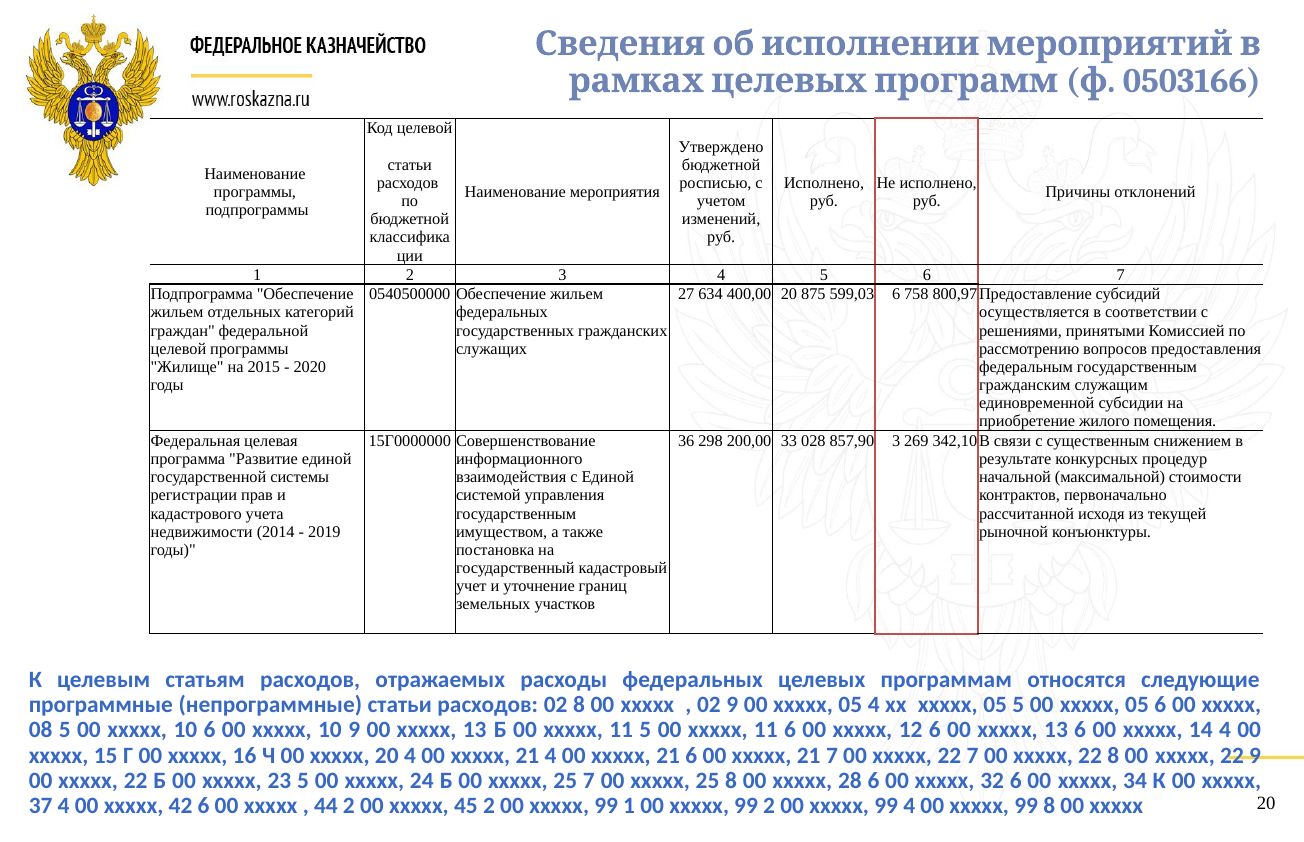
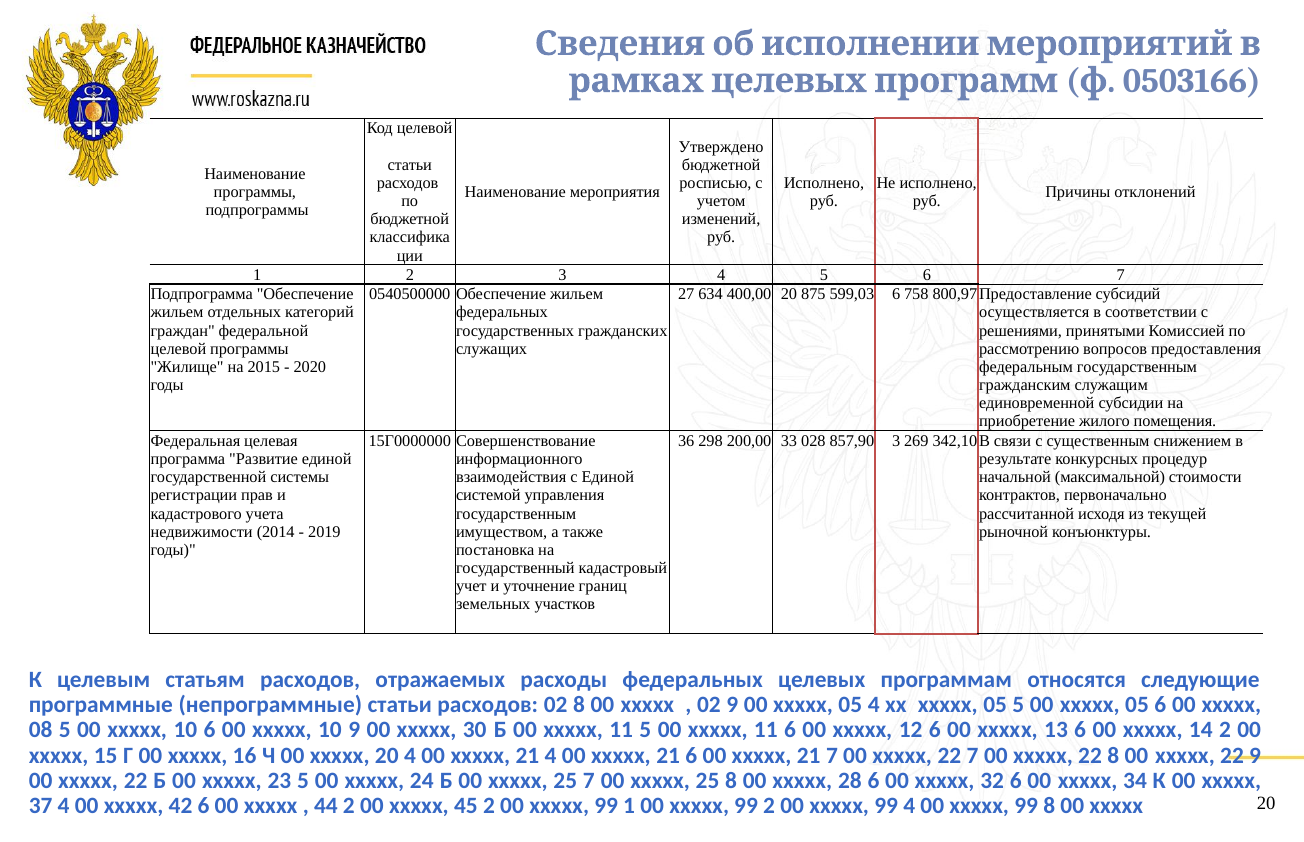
xxxxx 13: 13 -> 30
14 4: 4 -> 2
